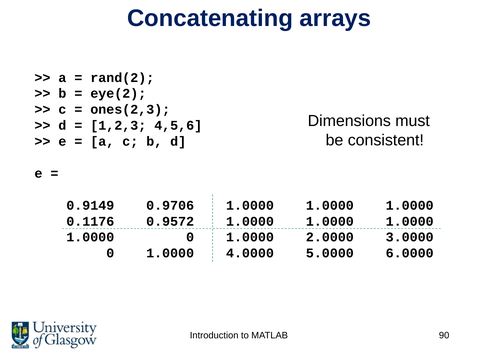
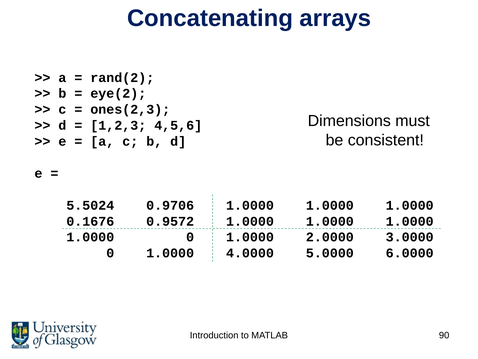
0.9149: 0.9149 -> 5.5024
0.1176: 0.1176 -> 0.1676
